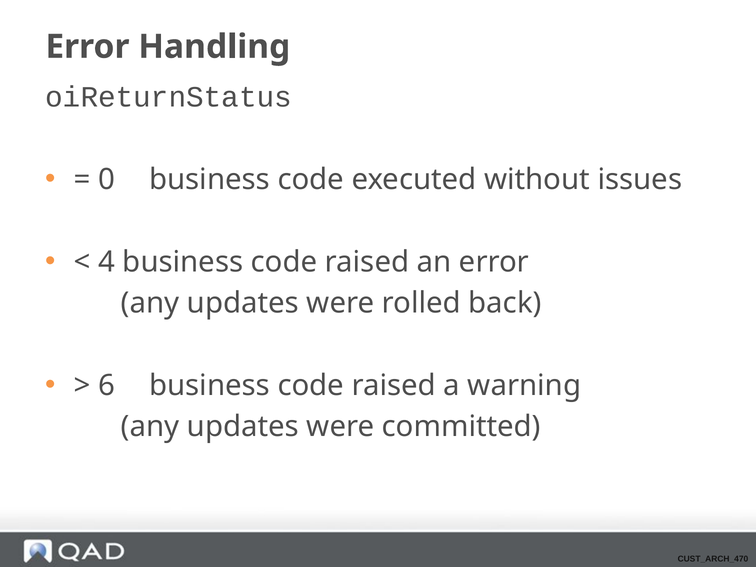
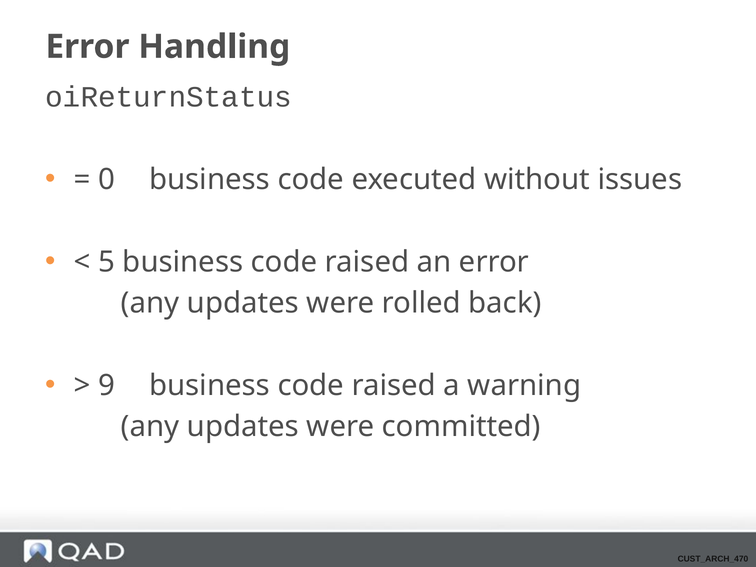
4: 4 -> 5
6: 6 -> 9
